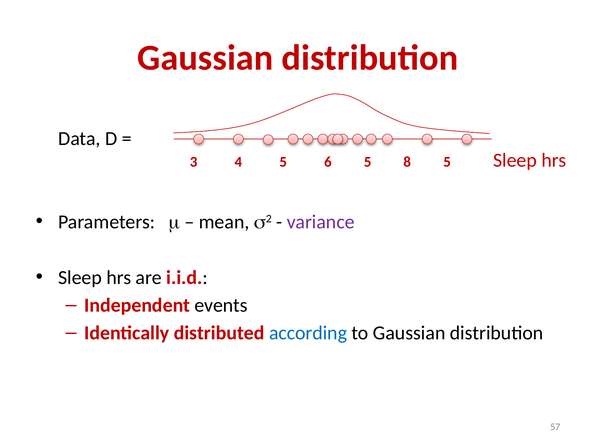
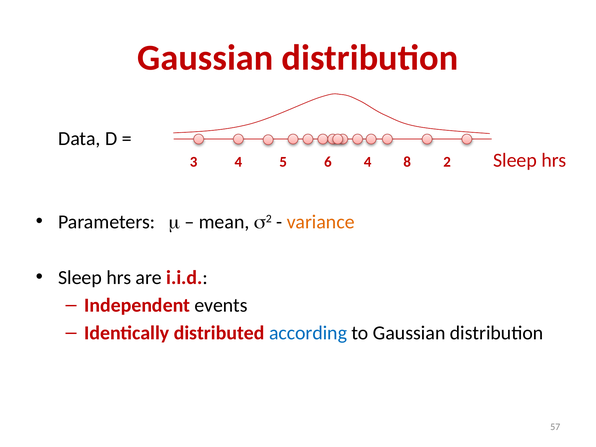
3 5: 5 -> 4
8 5: 5 -> 2
variance colour: purple -> orange
